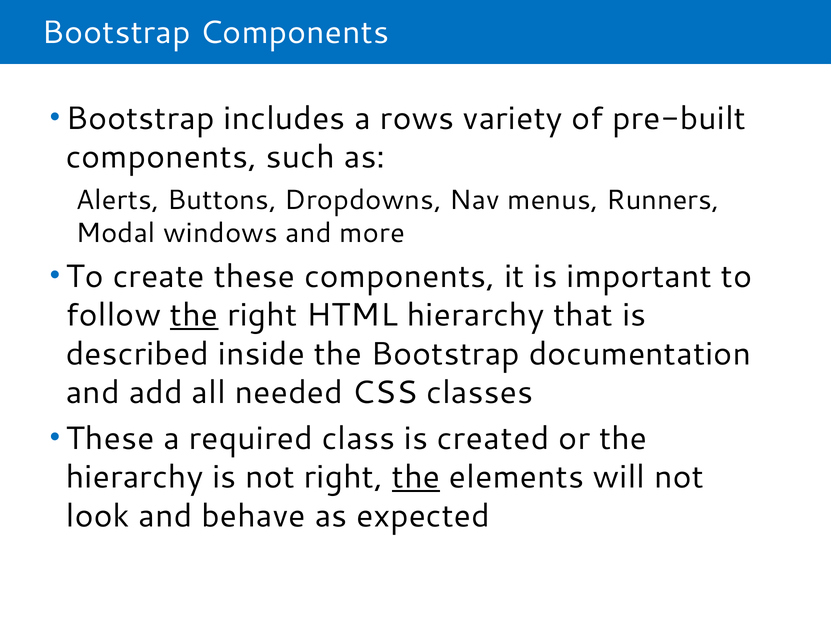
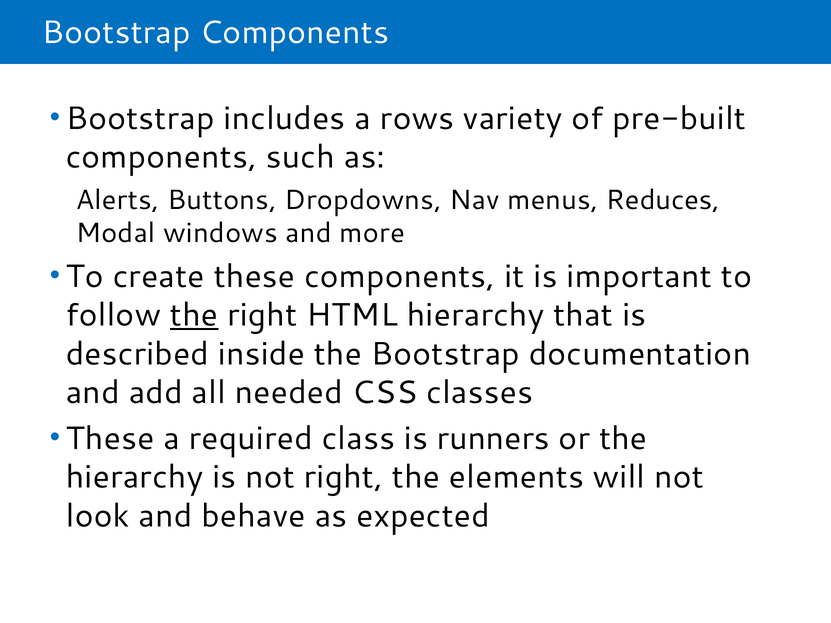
Runners: Runners -> Reduces
created: created -> runners
the at (416, 477) underline: present -> none
